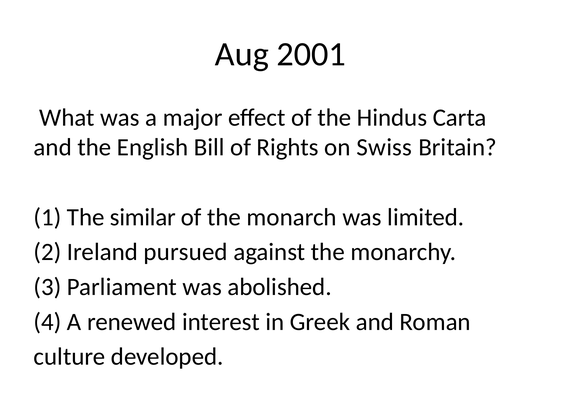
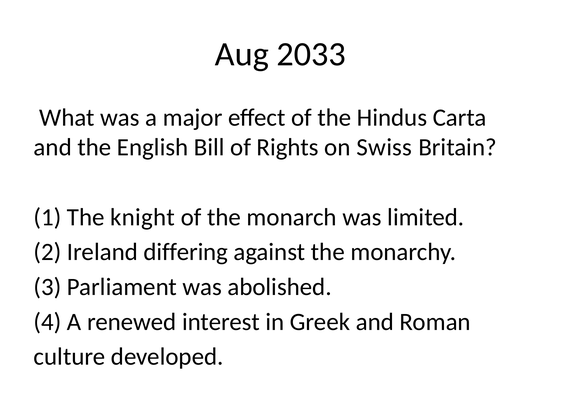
2001: 2001 -> 2033
similar: similar -> knight
pursued: pursued -> differing
